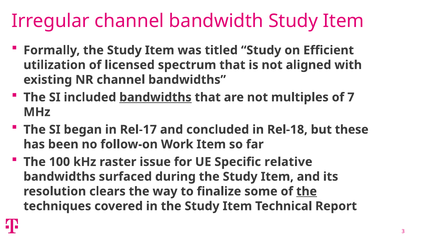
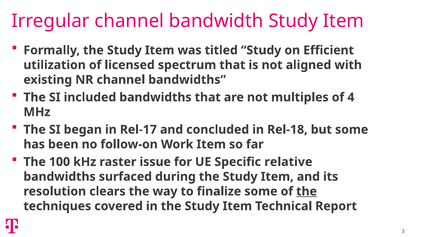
bandwidths at (155, 97) underline: present -> none
7: 7 -> 4
but these: these -> some
